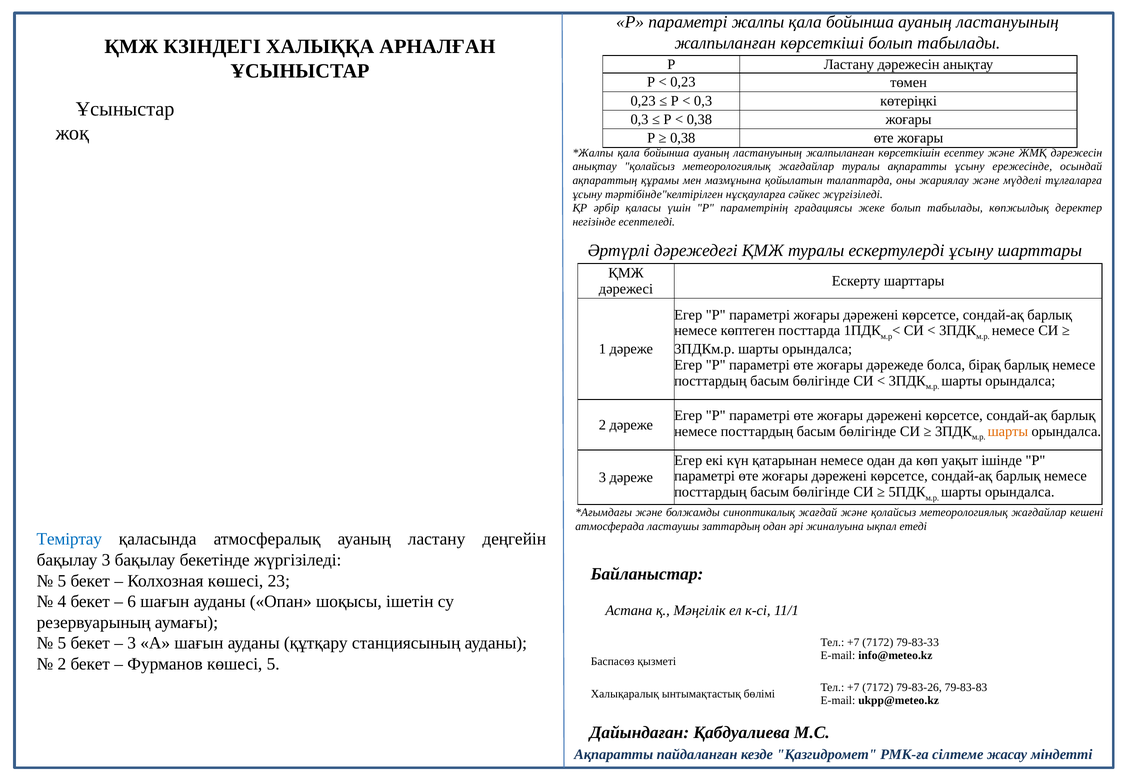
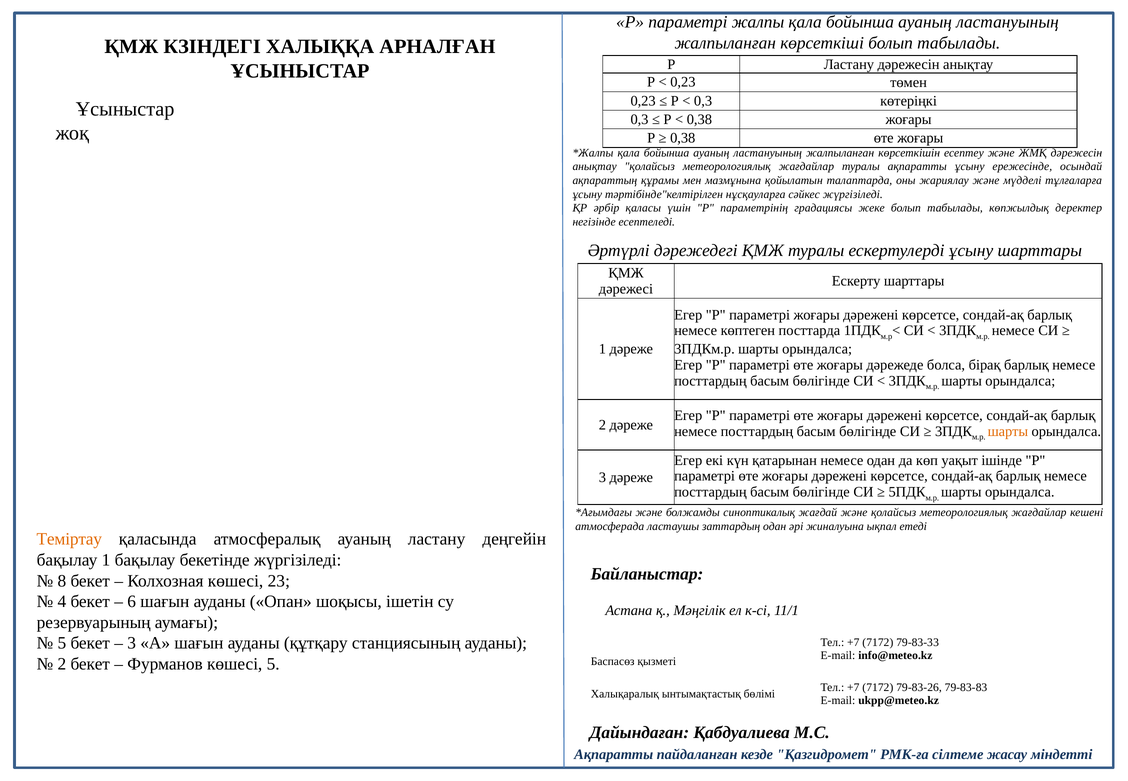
Теміртау colour: blue -> orange
бақылау 3: 3 -> 1
5 at (62, 581): 5 -> 8
